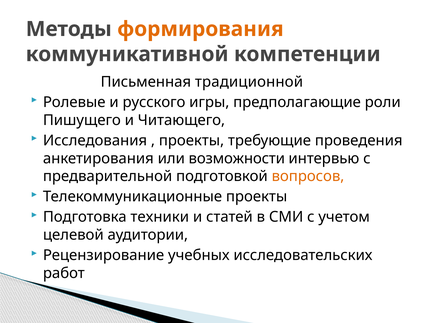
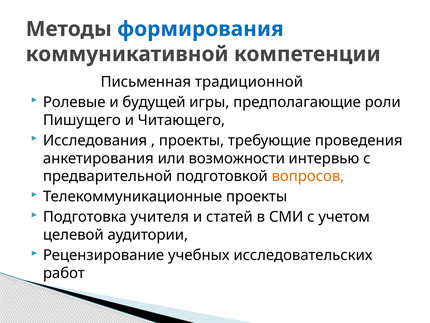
формирования colour: orange -> blue
русского: русского -> будущей
техники: техники -> учителя
